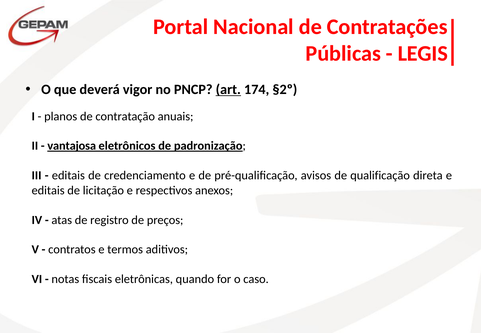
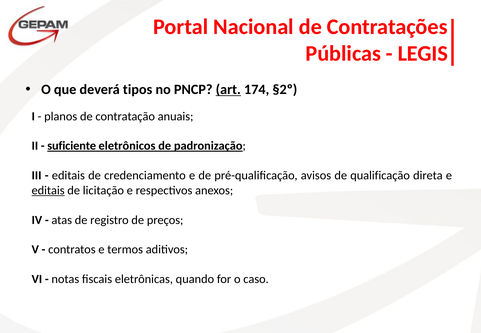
vigor: vigor -> tipos
vantajosa: vantajosa -> suficiente
editais at (48, 190) underline: none -> present
